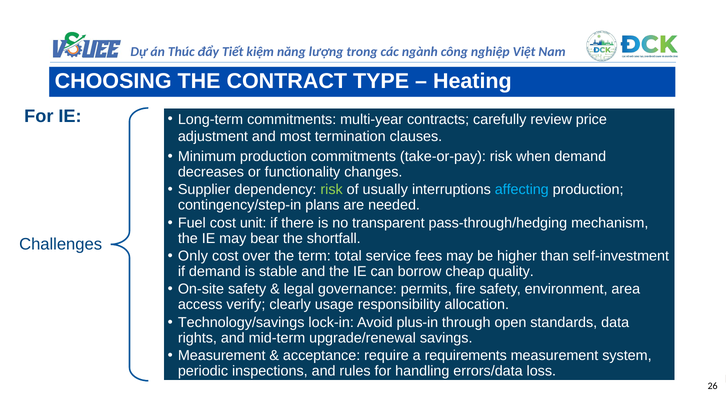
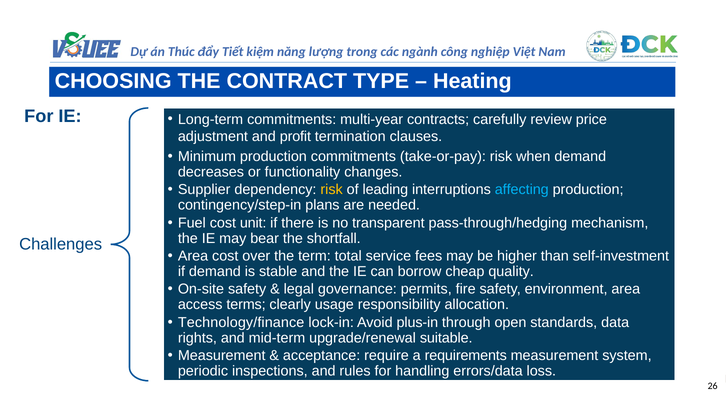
most: most -> profit
risk at (332, 190) colour: light green -> yellow
usually: usually -> leading
Only at (193, 256): Only -> Area
verify: verify -> terms
Technology/savings: Technology/savings -> Technology/finance
savings: savings -> suitable
